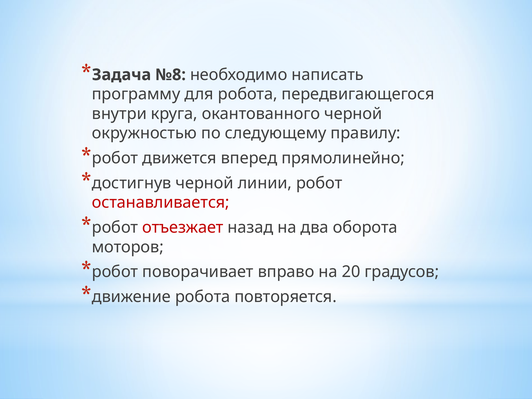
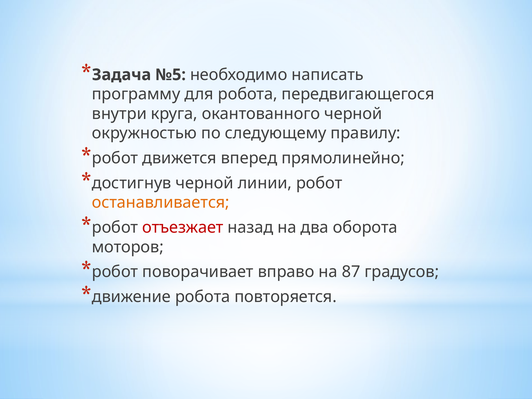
№8: №8 -> №5
останавливается colour: red -> orange
20: 20 -> 87
